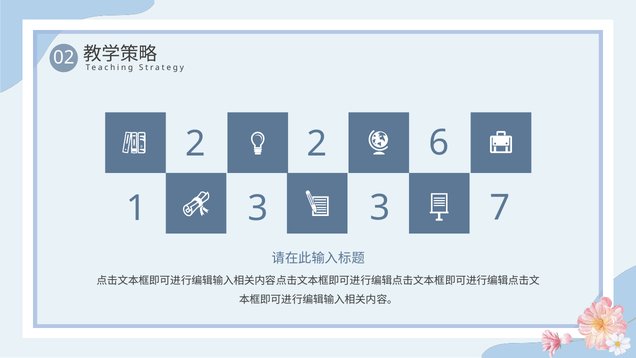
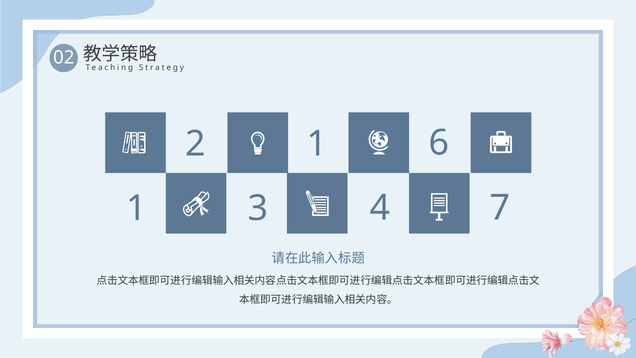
2 2: 2 -> 1
3 3: 3 -> 4
